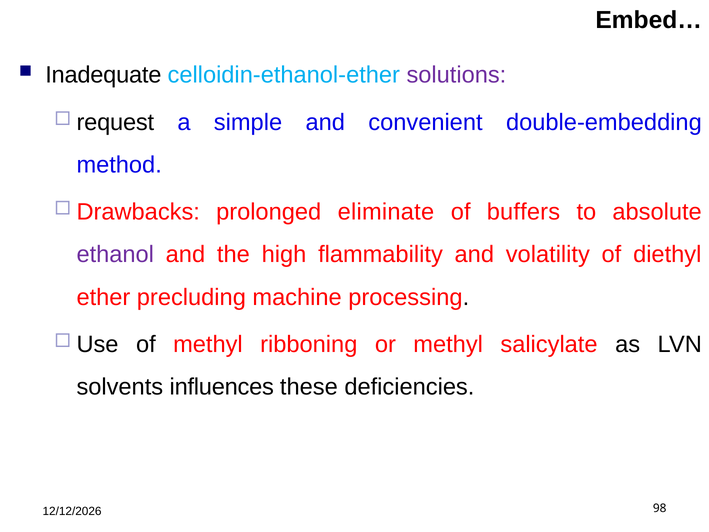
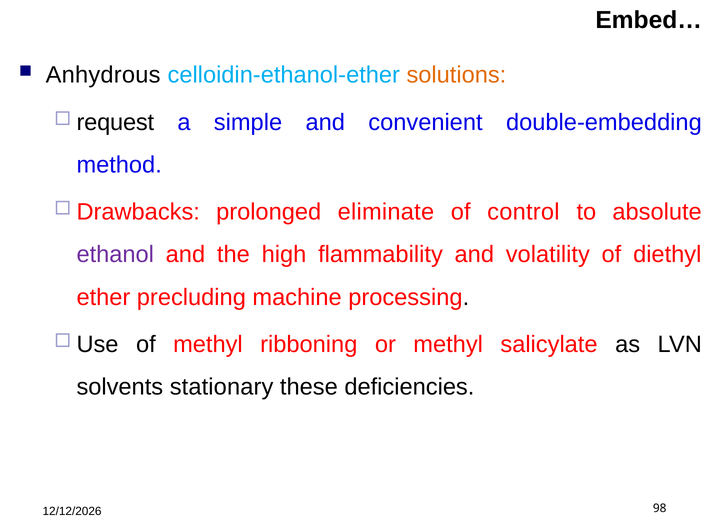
Inadequate: Inadequate -> Anhydrous
solutions colour: purple -> orange
buffers: buffers -> control
influences: influences -> stationary
